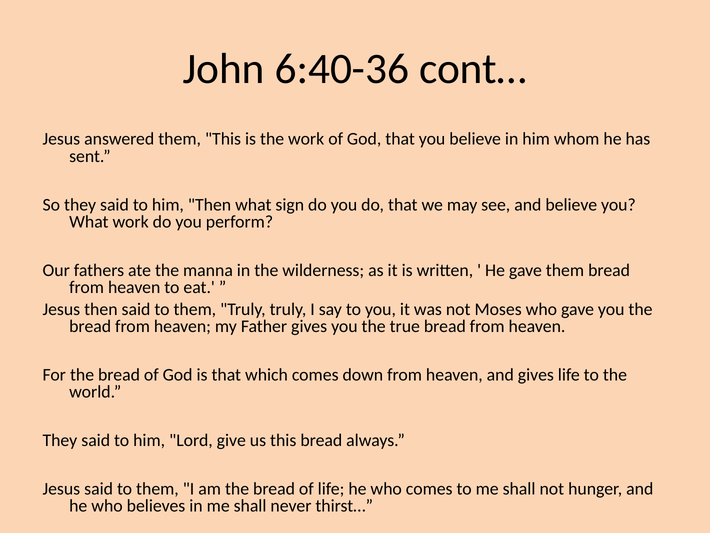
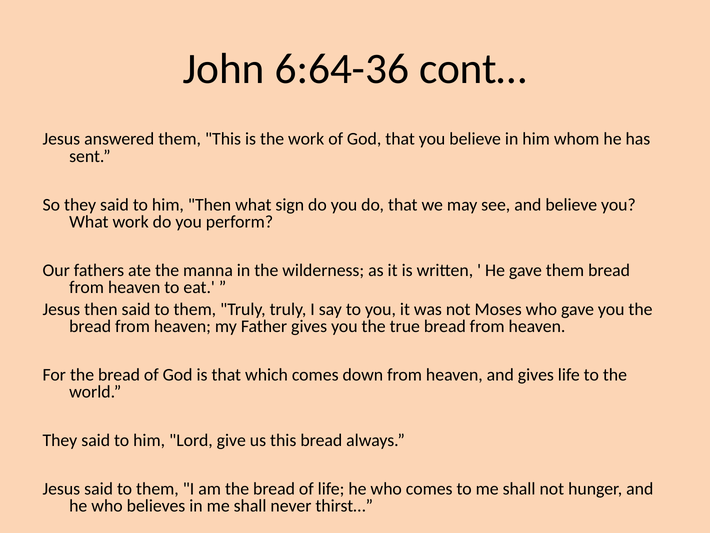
6:40-36: 6:40-36 -> 6:64-36
